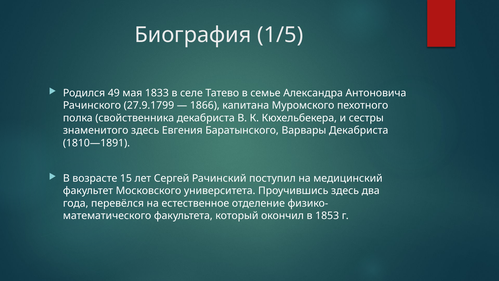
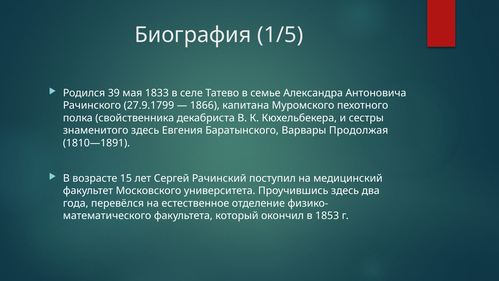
49: 49 -> 39
Варвары Декабриста: Декабриста -> Продолжая
